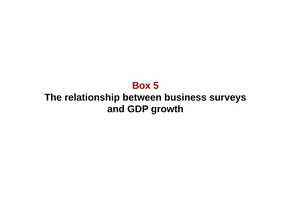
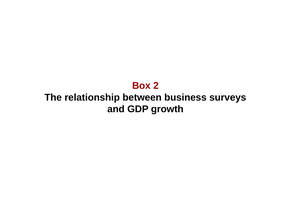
5: 5 -> 2
